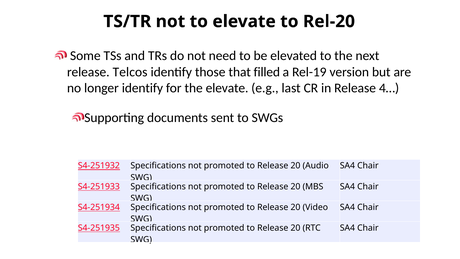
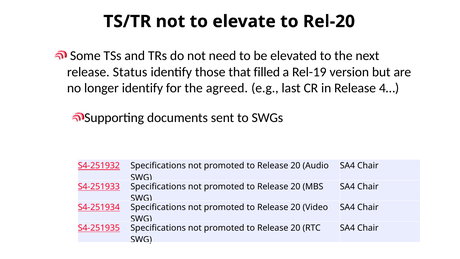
Telcos: Telcos -> Status
the elevate: elevate -> agreed
